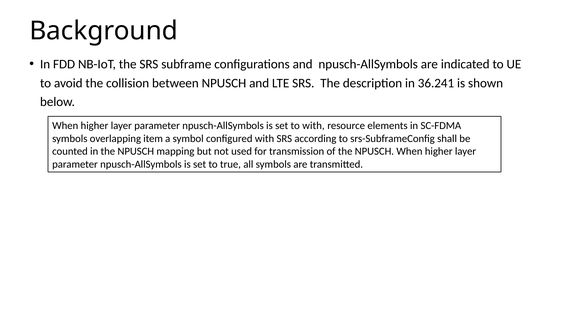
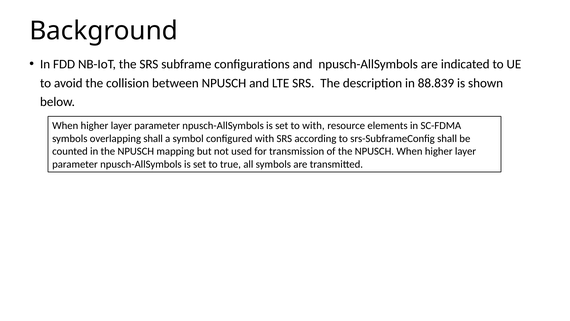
36.241: 36.241 -> 88.839
overlapping item: item -> shall
